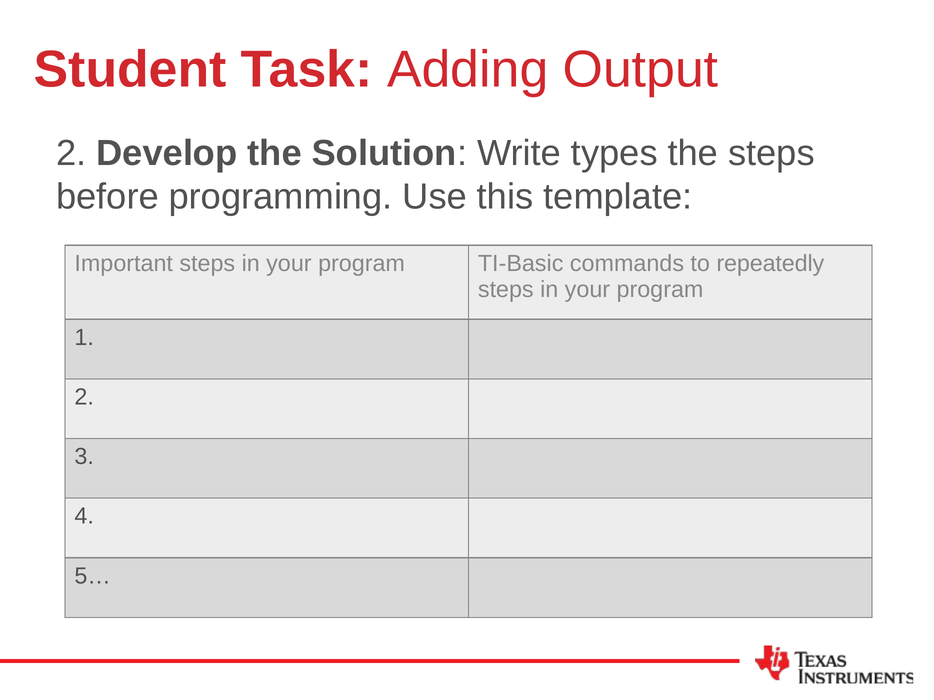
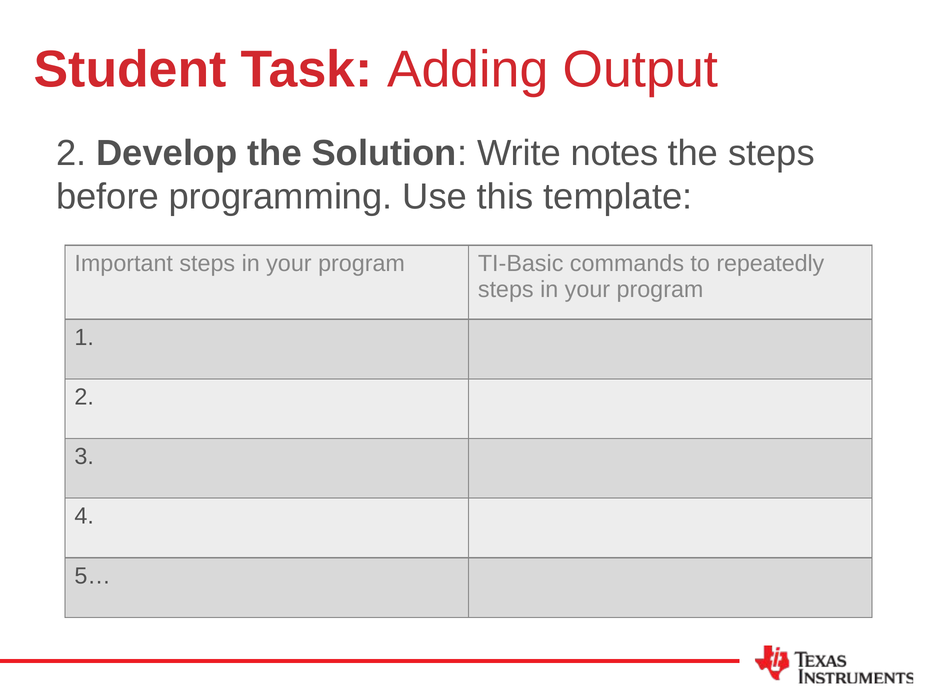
types: types -> notes
